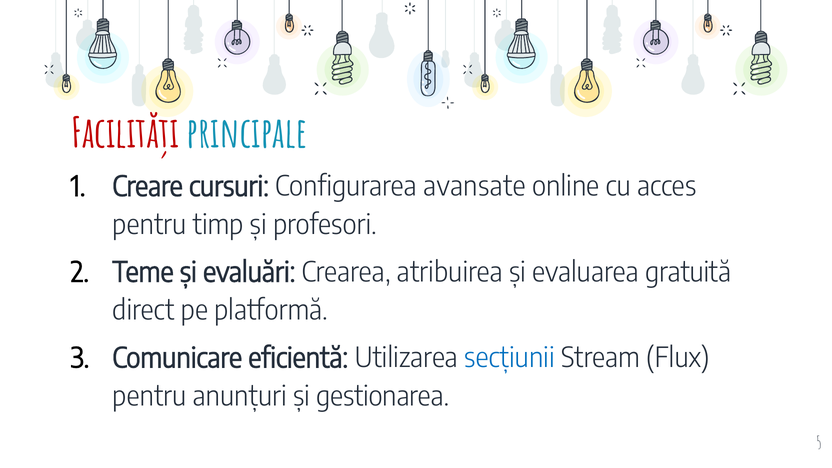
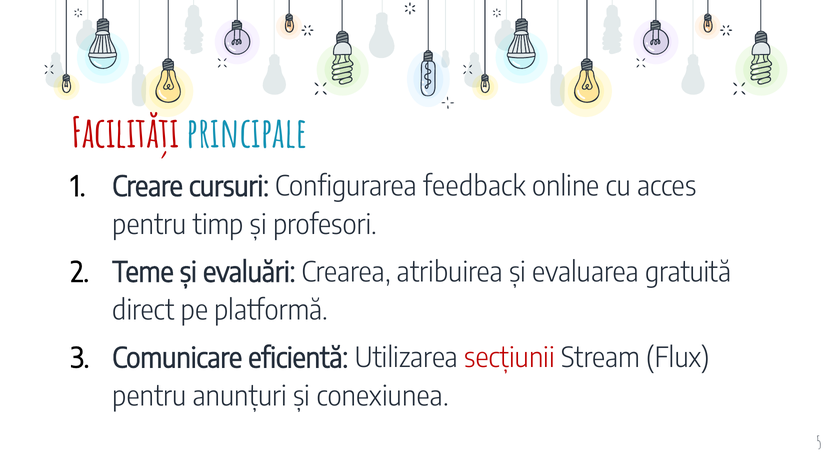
avansate: avansate -> feedback
secțiunii colour: blue -> red
gestionarea: gestionarea -> conexiunea
